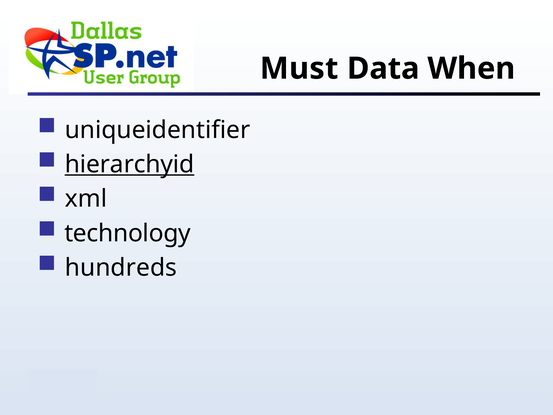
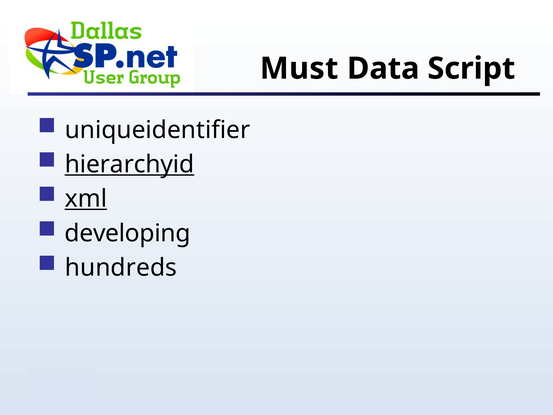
When: When -> Script
xml underline: none -> present
technology: technology -> developing
